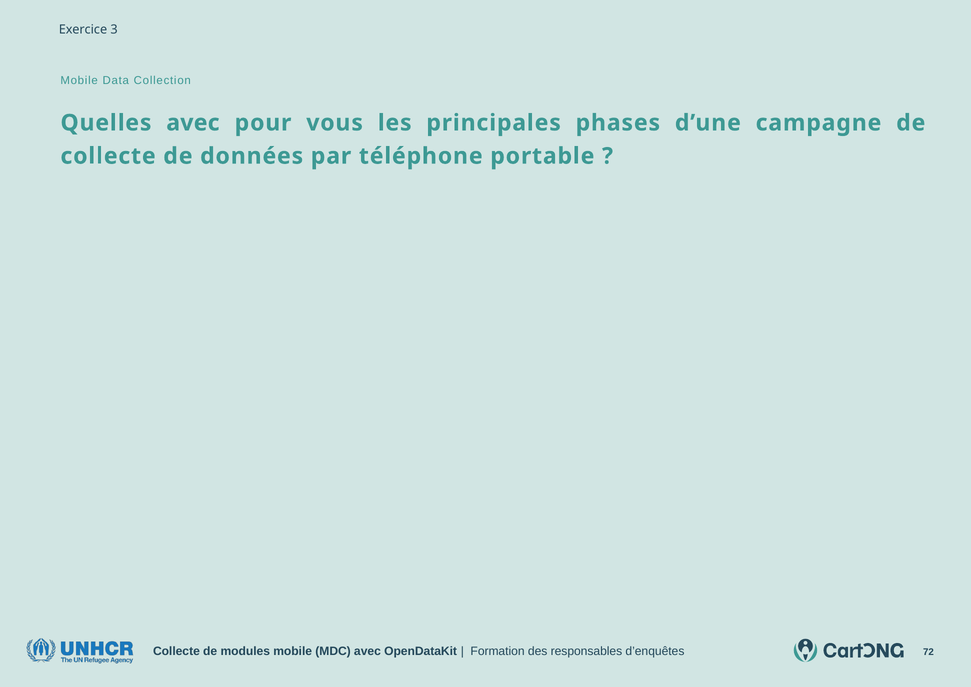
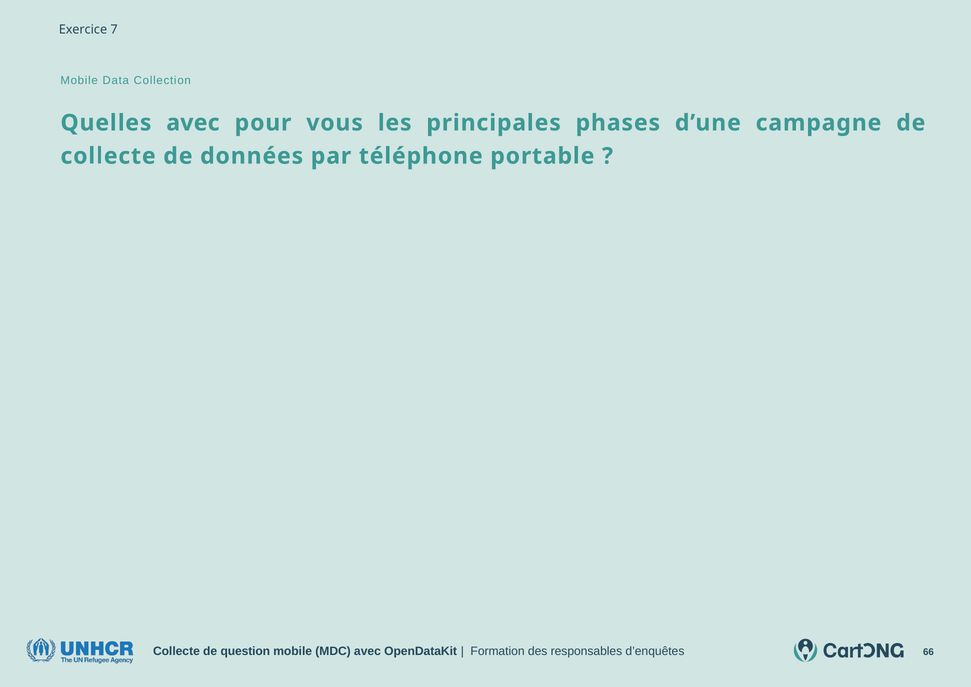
3: 3 -> 7
modules: modules -> question
72: 72 -> 66
